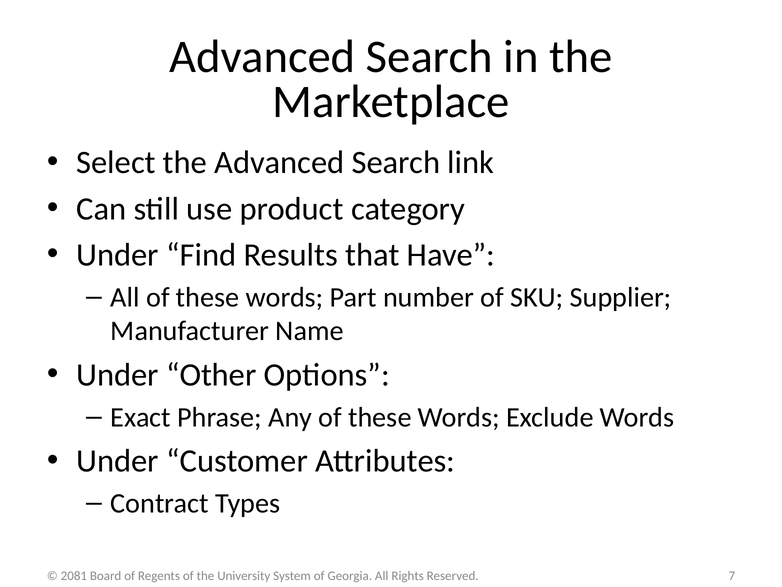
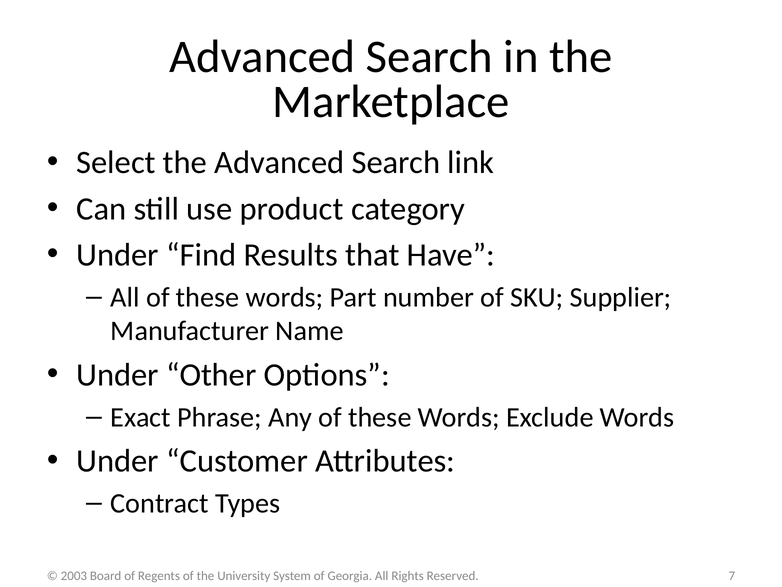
2081: 2081 -> 2003
